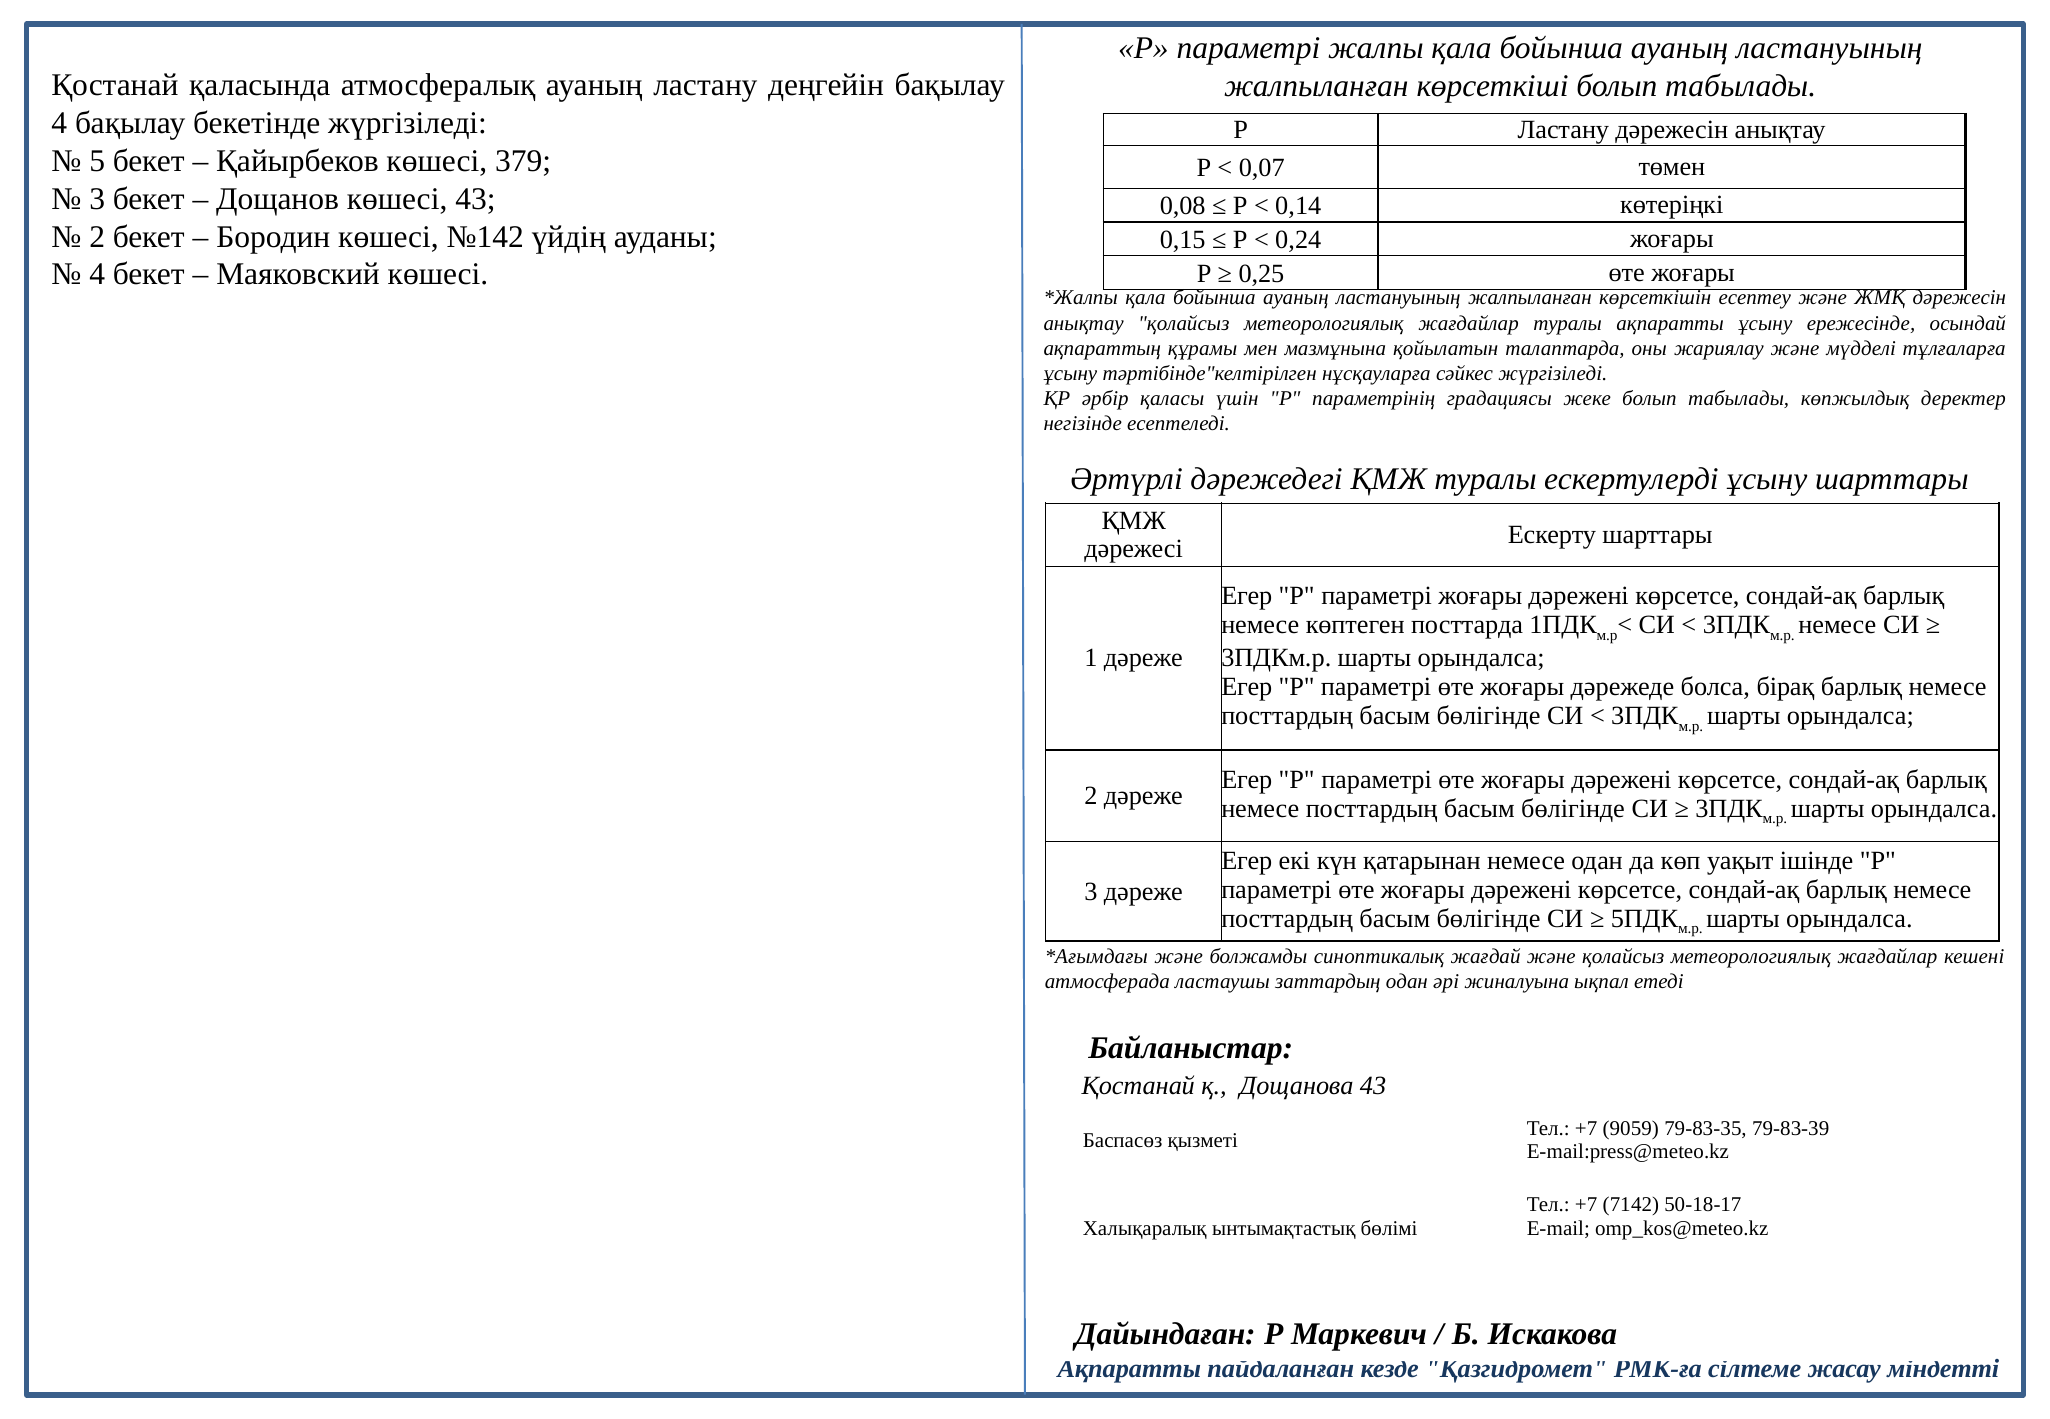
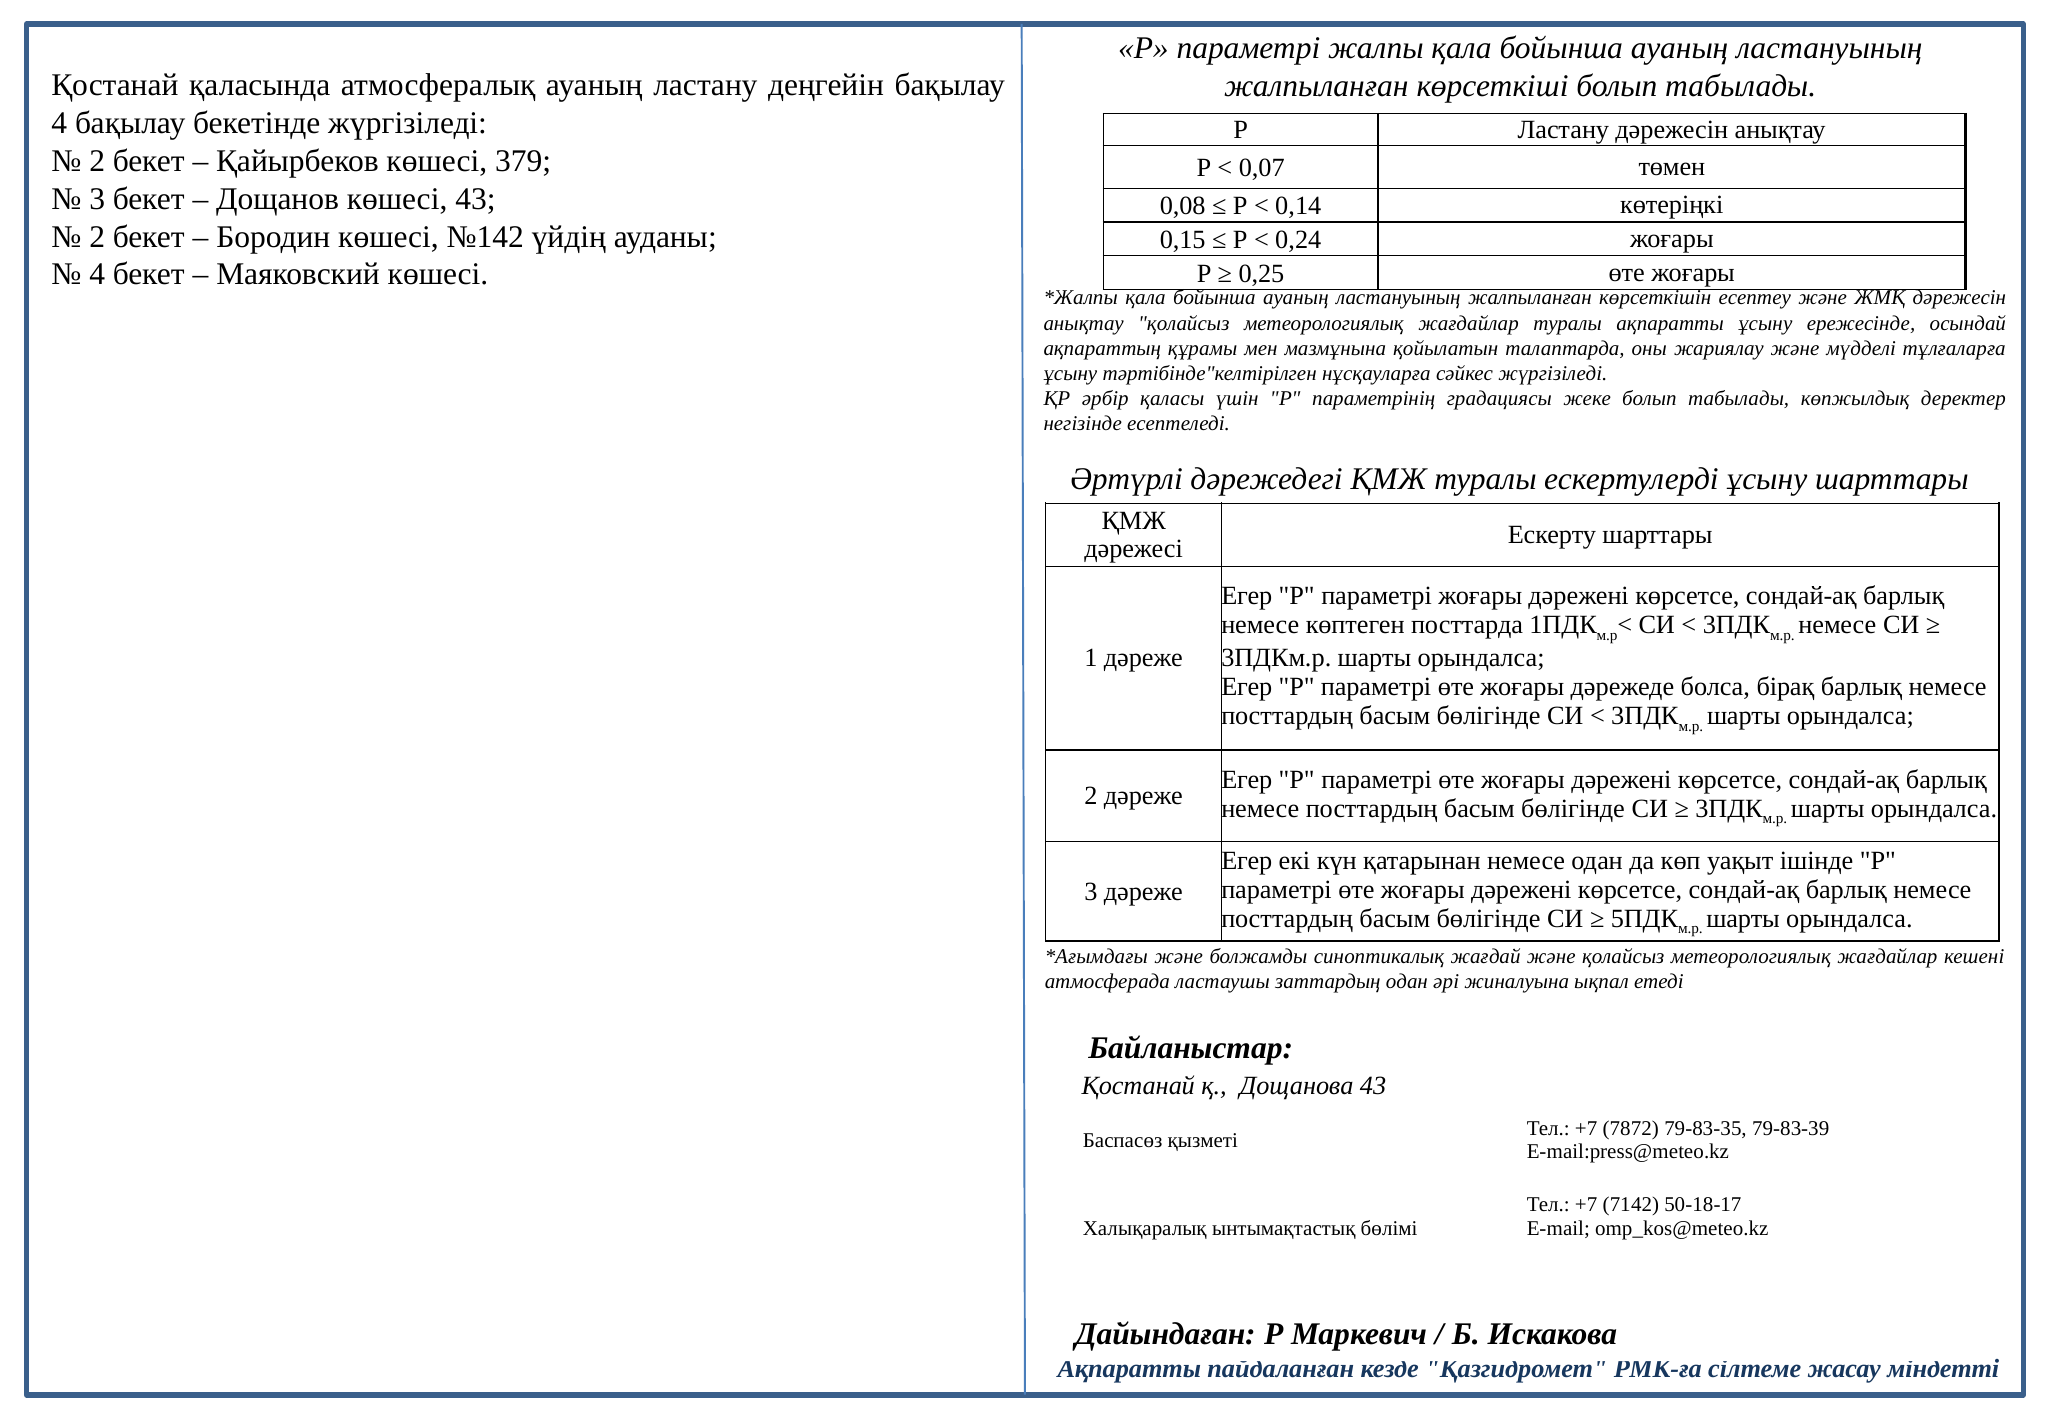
5 at (97, 161): 5 -> 2
9059: 9059 -> 7872
